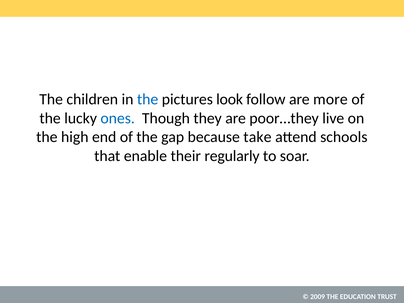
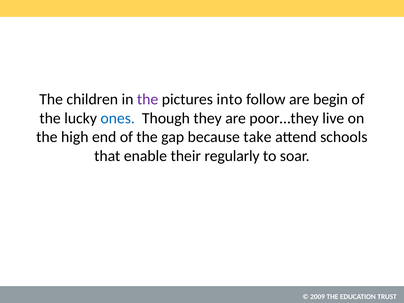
the at (148, 99) colour: blue -> purple
look: look -> into
more: more -> begin
